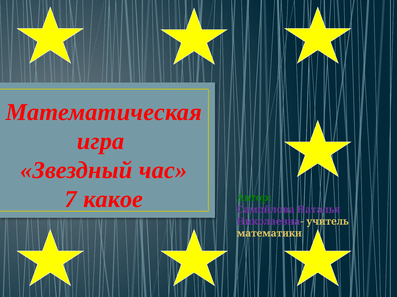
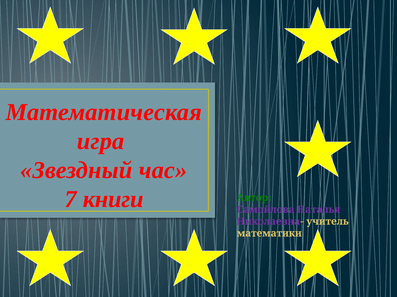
какое: какое -> книги
